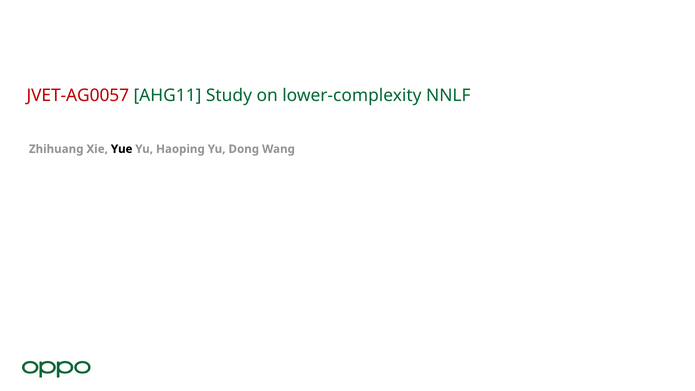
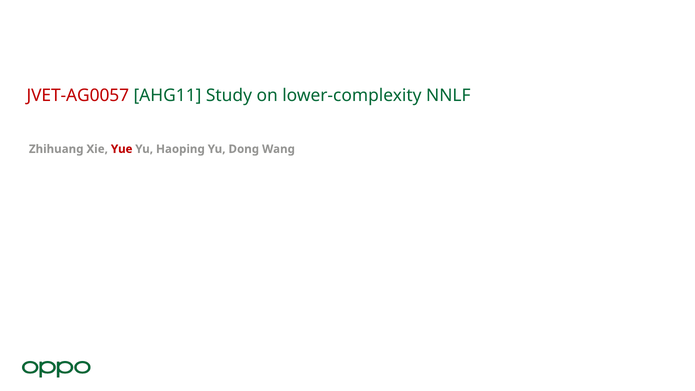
Yue colour: black -> red
